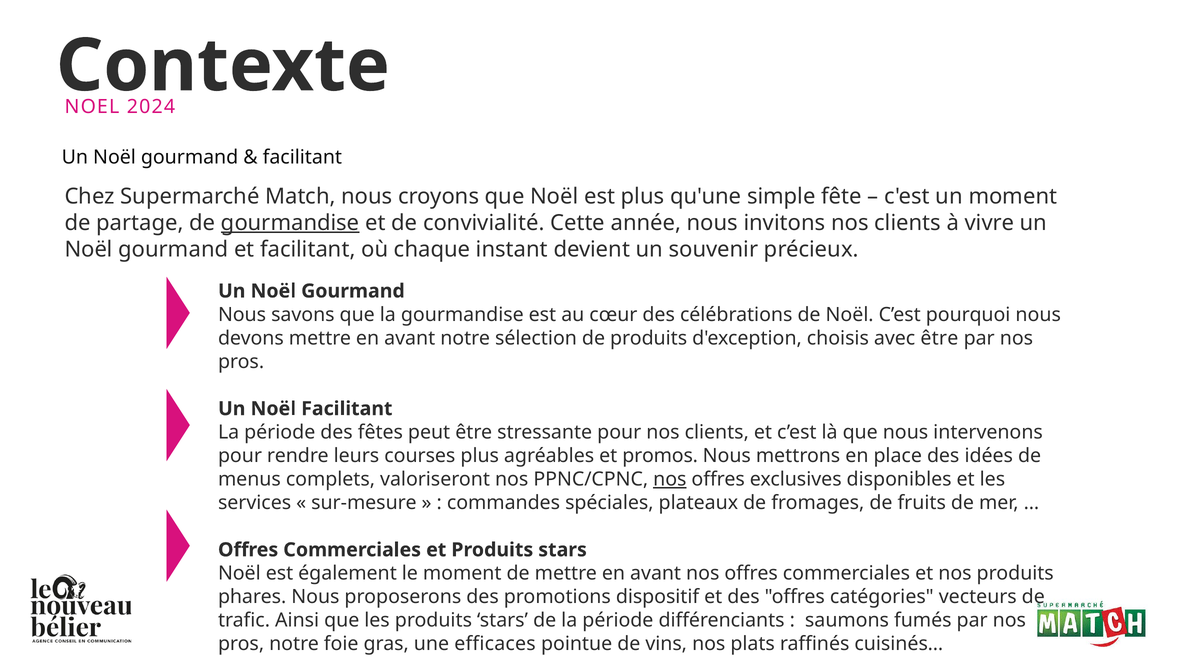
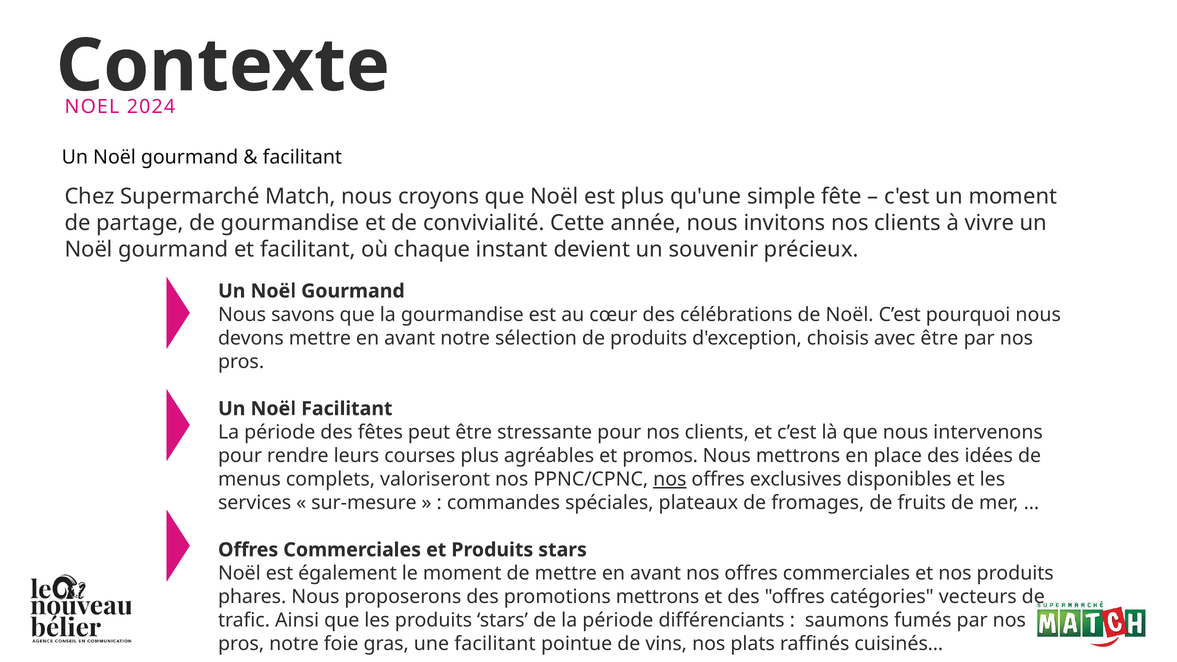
gourmandise at (290, 223) underline: present -> none
promotions dispositif: dispositif -> mettrons
une efficaces: efficaces -> facilitant
